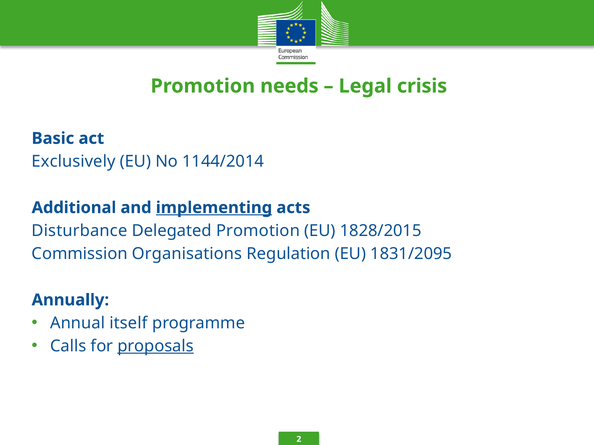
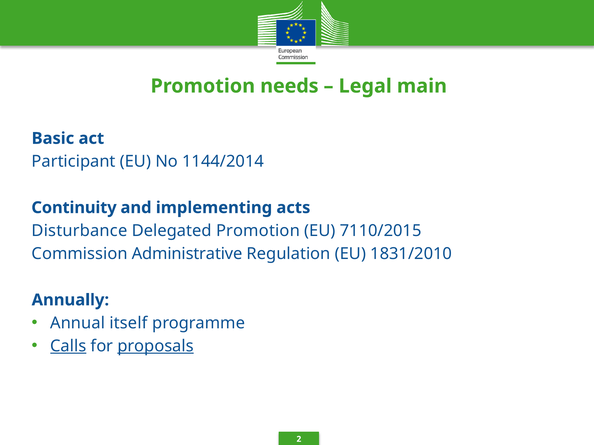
crisis: crisis -> main
Exclusively: Exclusively -> Participant
Additional: Additional -> Continuity
implementing underline: present -> none
1828/2015: 1828/2015 -> 7110/2015
Organisations: Organisations -> Administrative
1831/2095: 1831/2095 -> 1831/2010
Calls underline: none -> present
